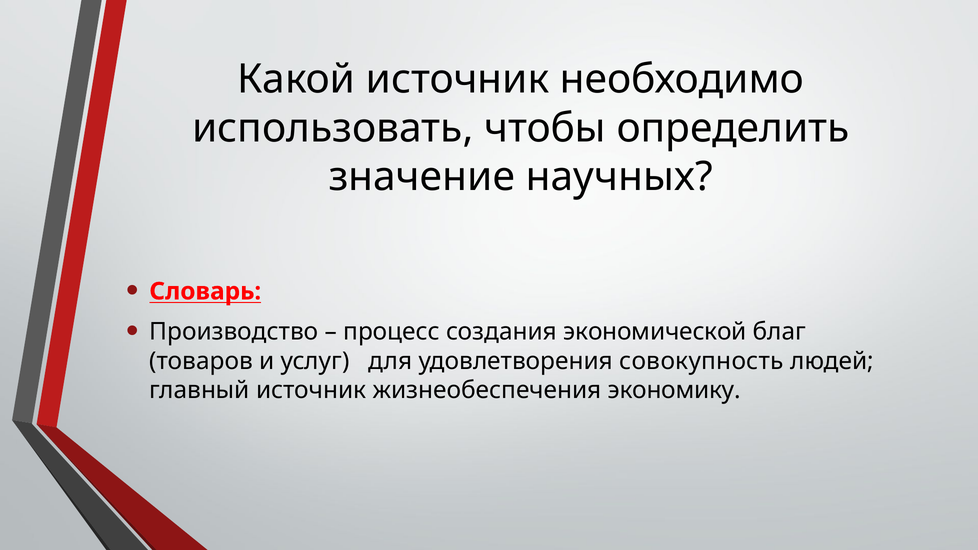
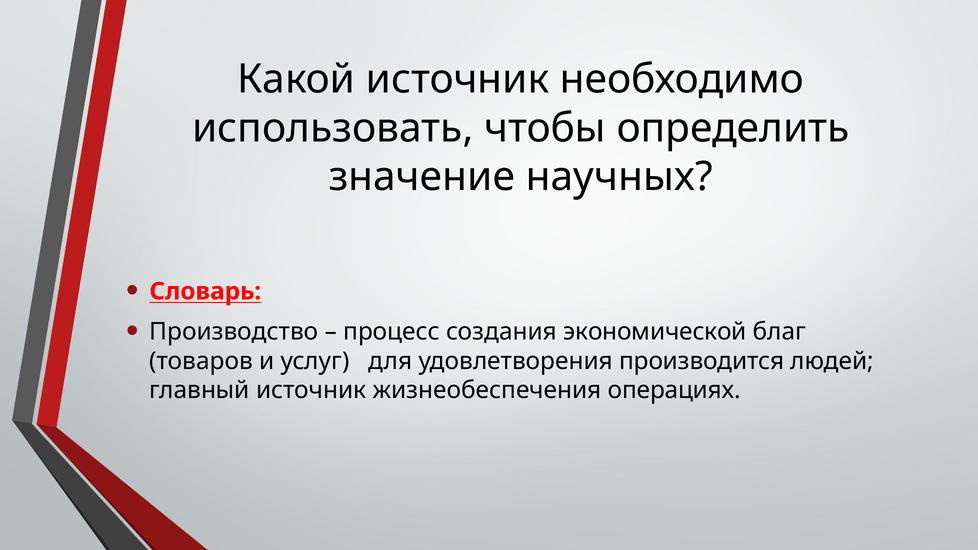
совокупность: совокупность -> производится
экономику: экономику -> операциях
